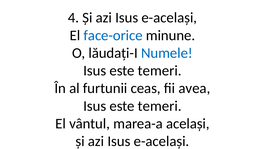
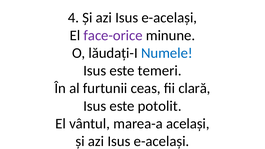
face-orice colour: blue -> purple
avea: avea -> clară
temeri at (160, 106): temeri -> potolit
